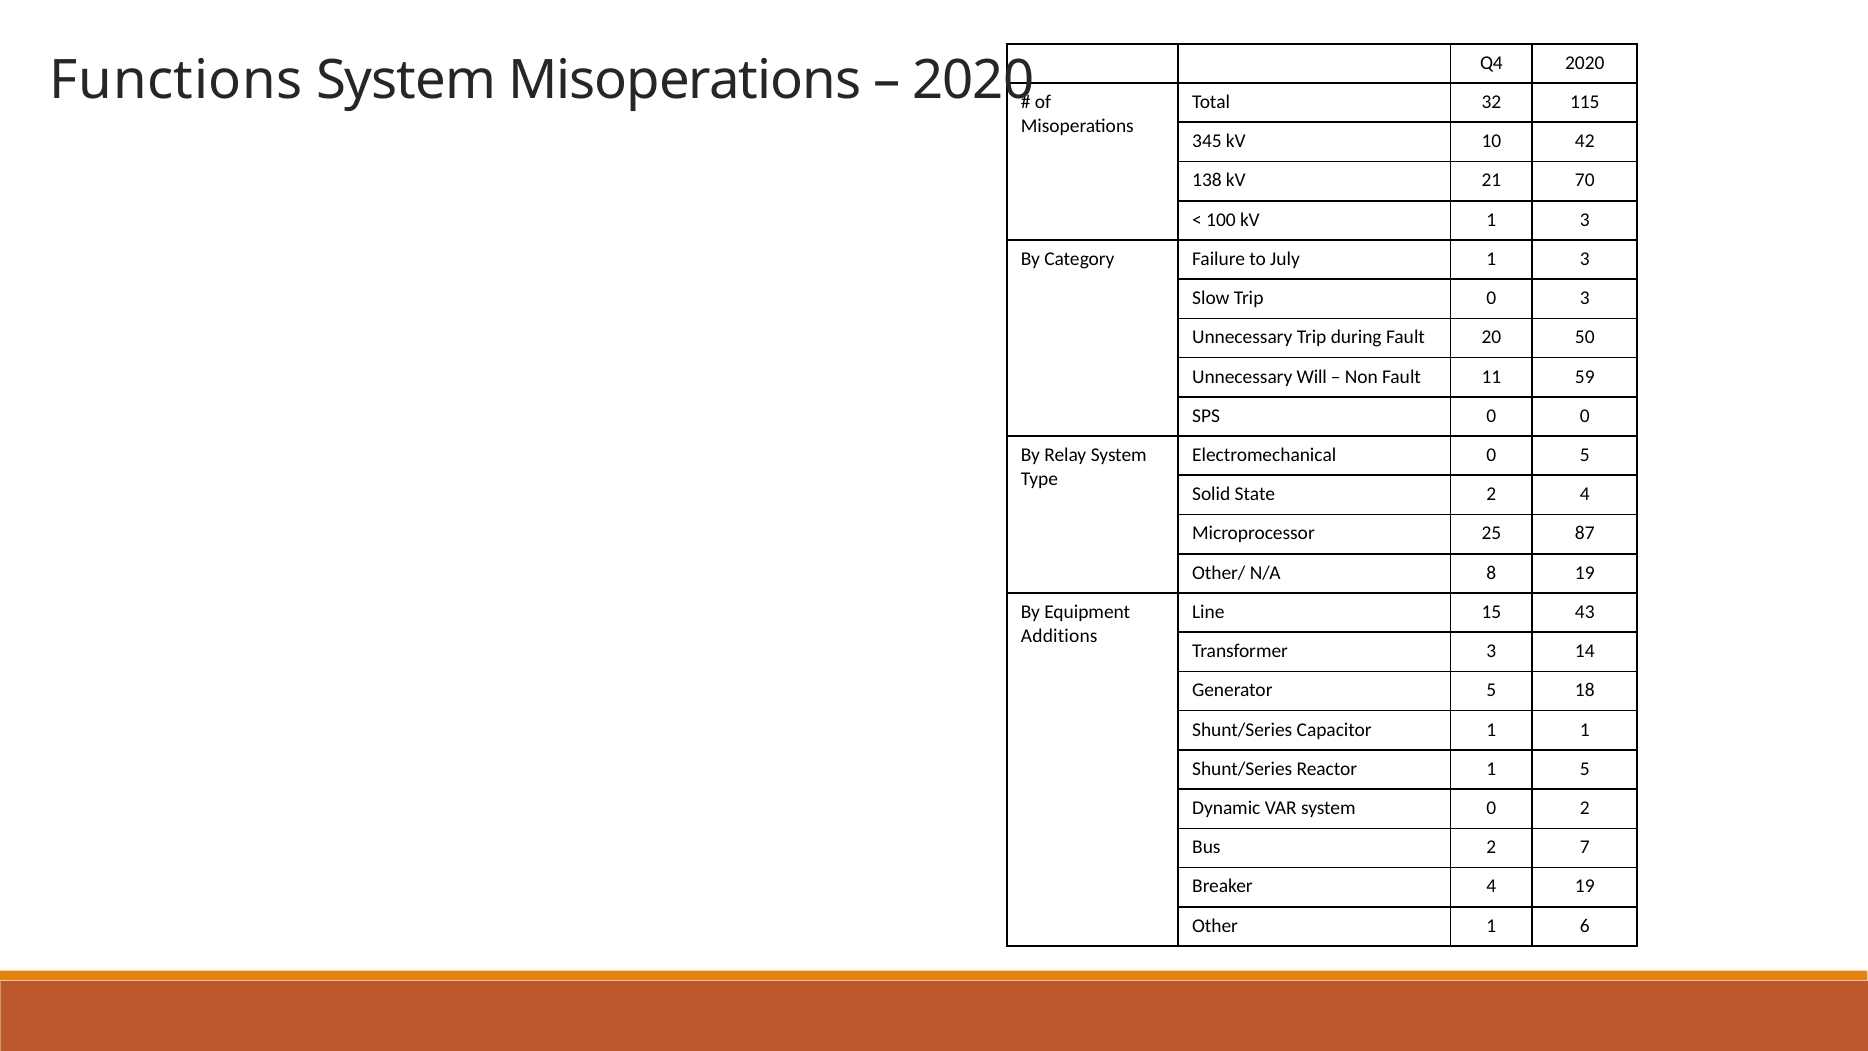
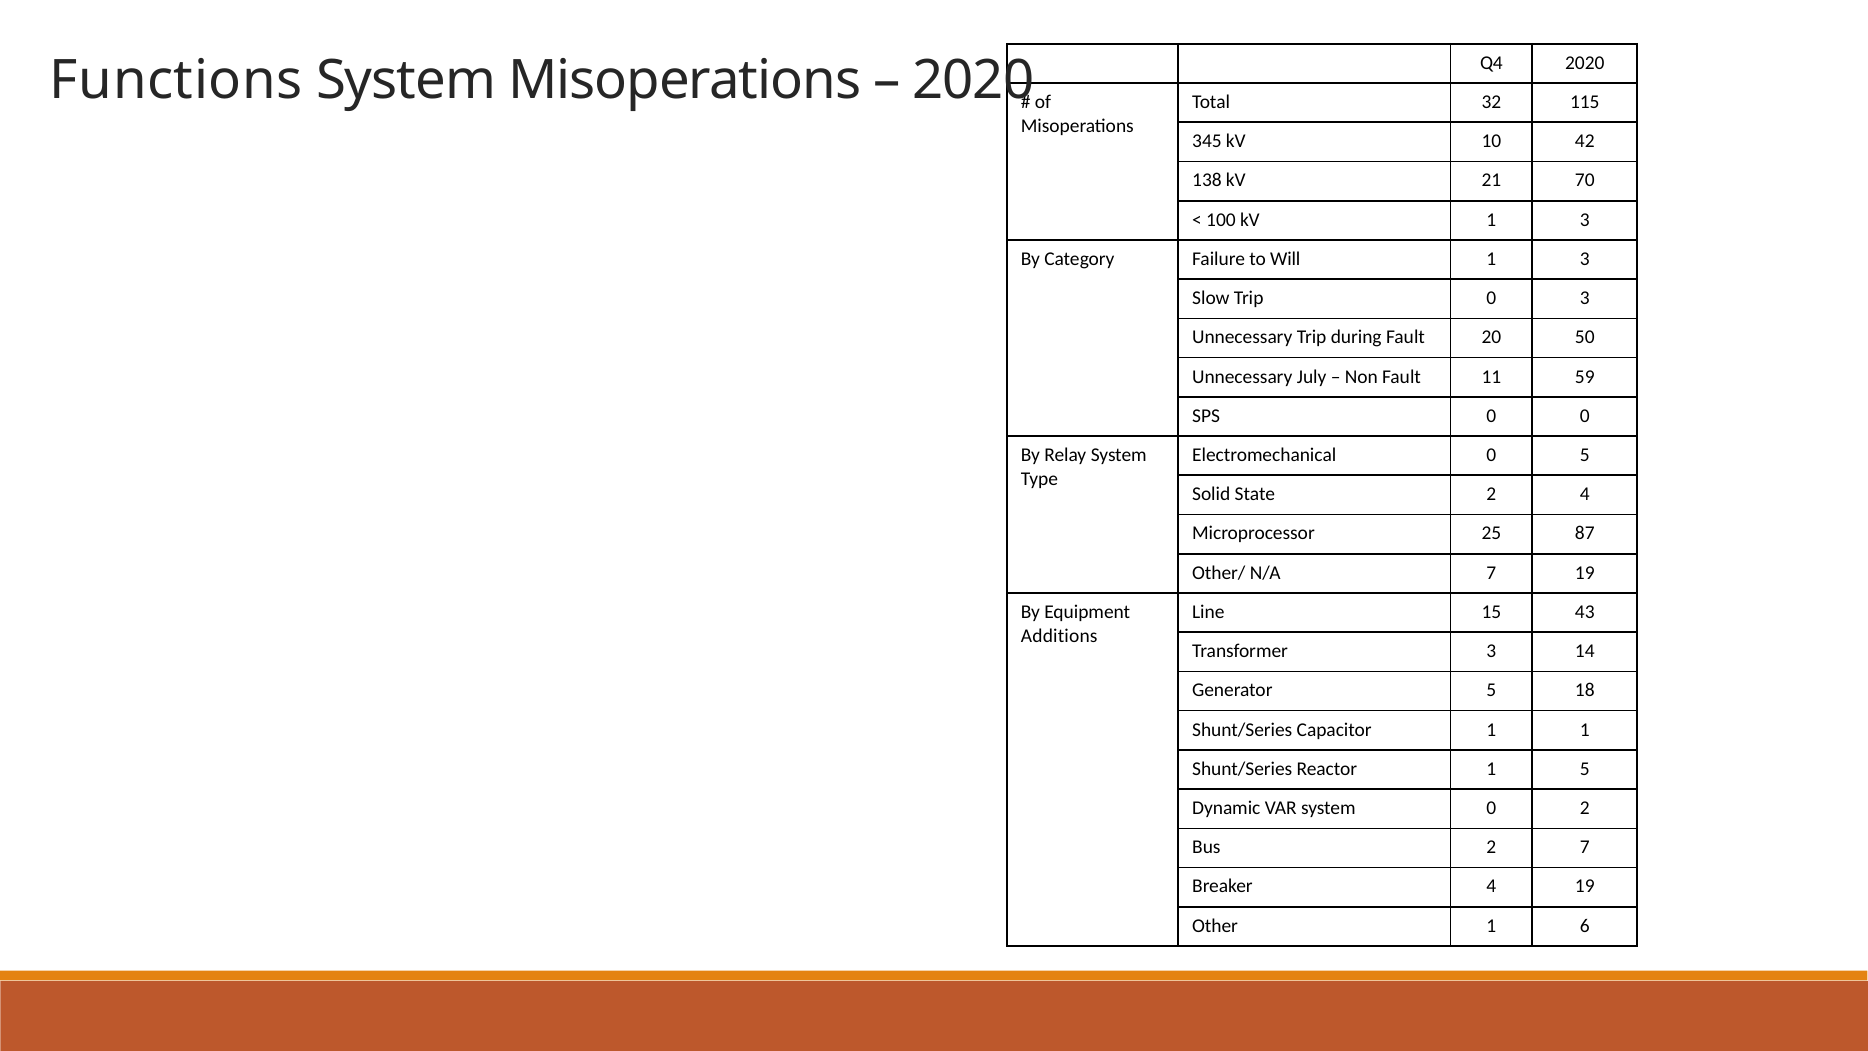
July: July -> Will
Will: Will -> July
N/A 8: 8 -> 7
